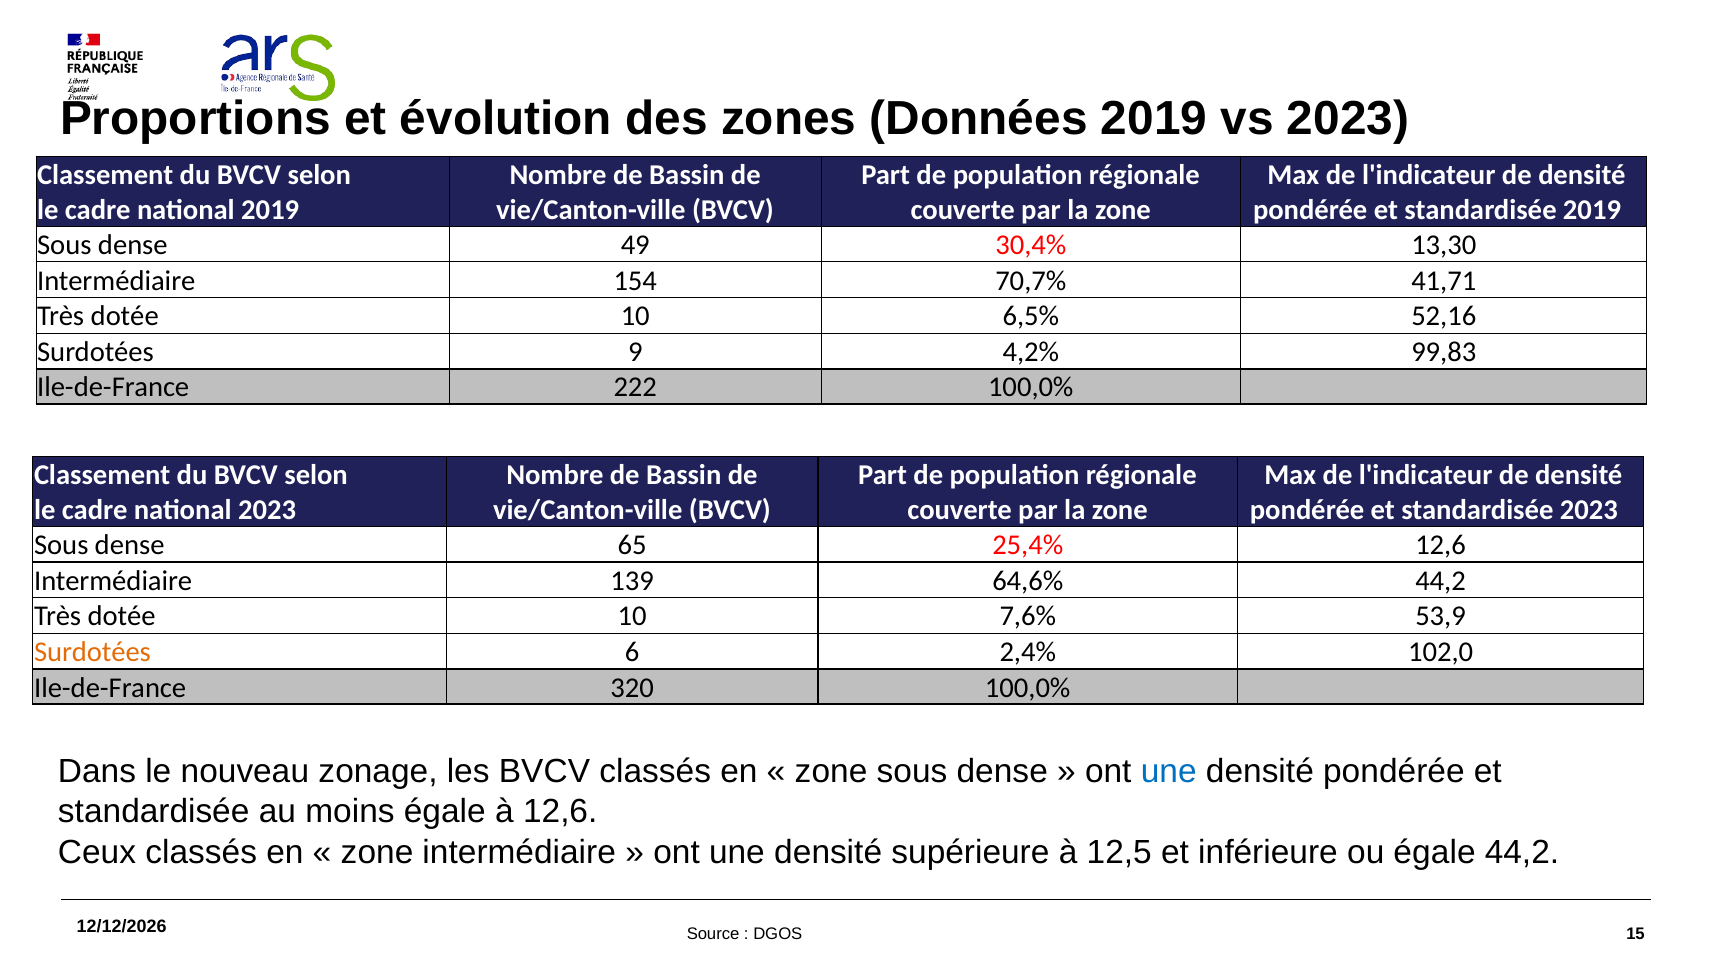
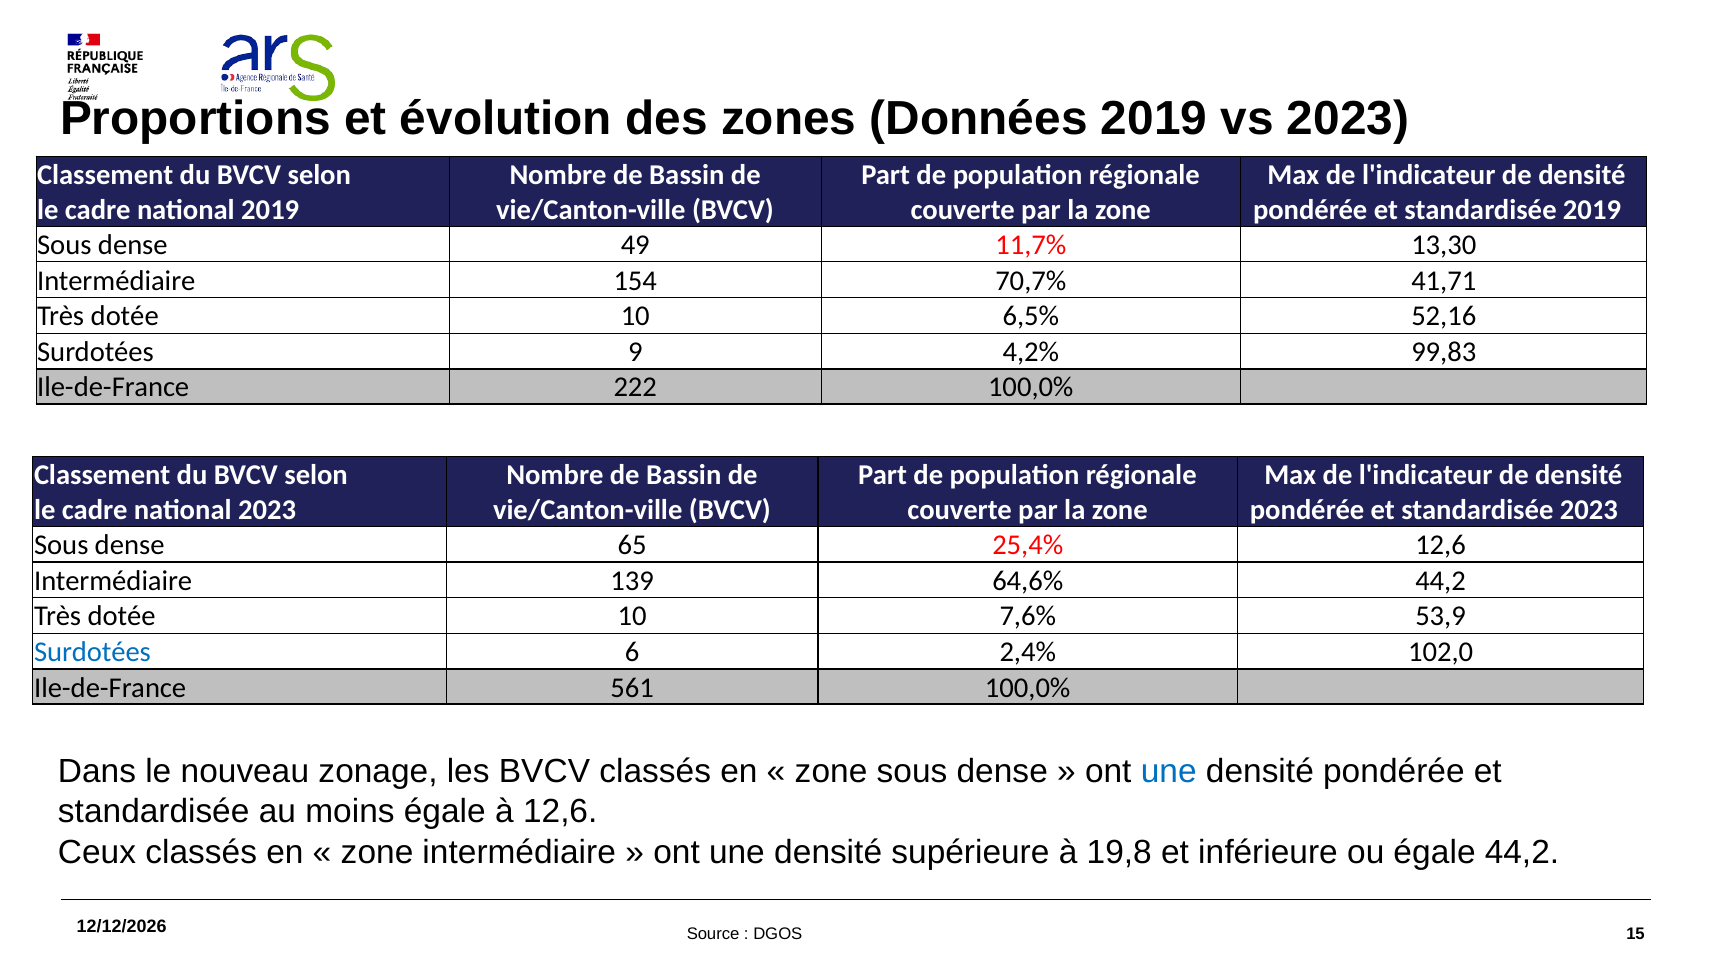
30,4%: 30,4% -> 11,7%
Surdotées at (92, 652) colour: orange -> blue
320: 320 -> 561
12,5: 12,5 -> 19,8
